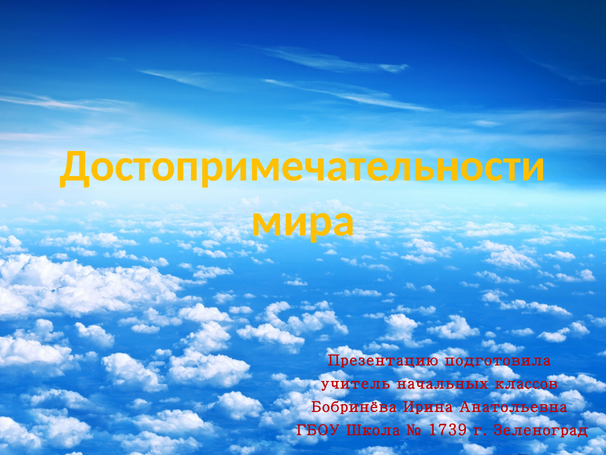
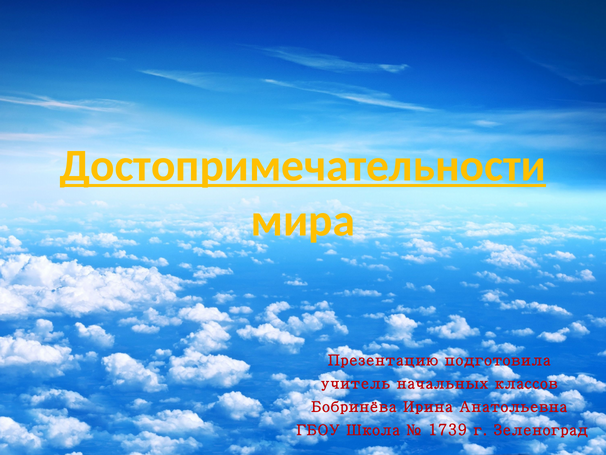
Достопримечательности underline: none -> present
